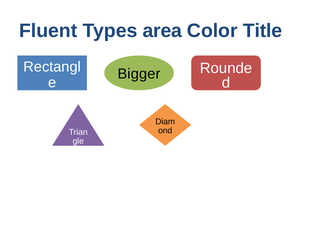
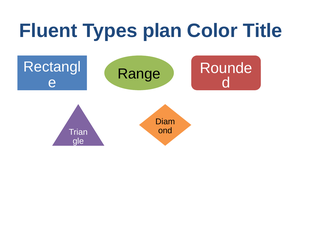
area: area -> plan
Bigger: Bigger -> Range
